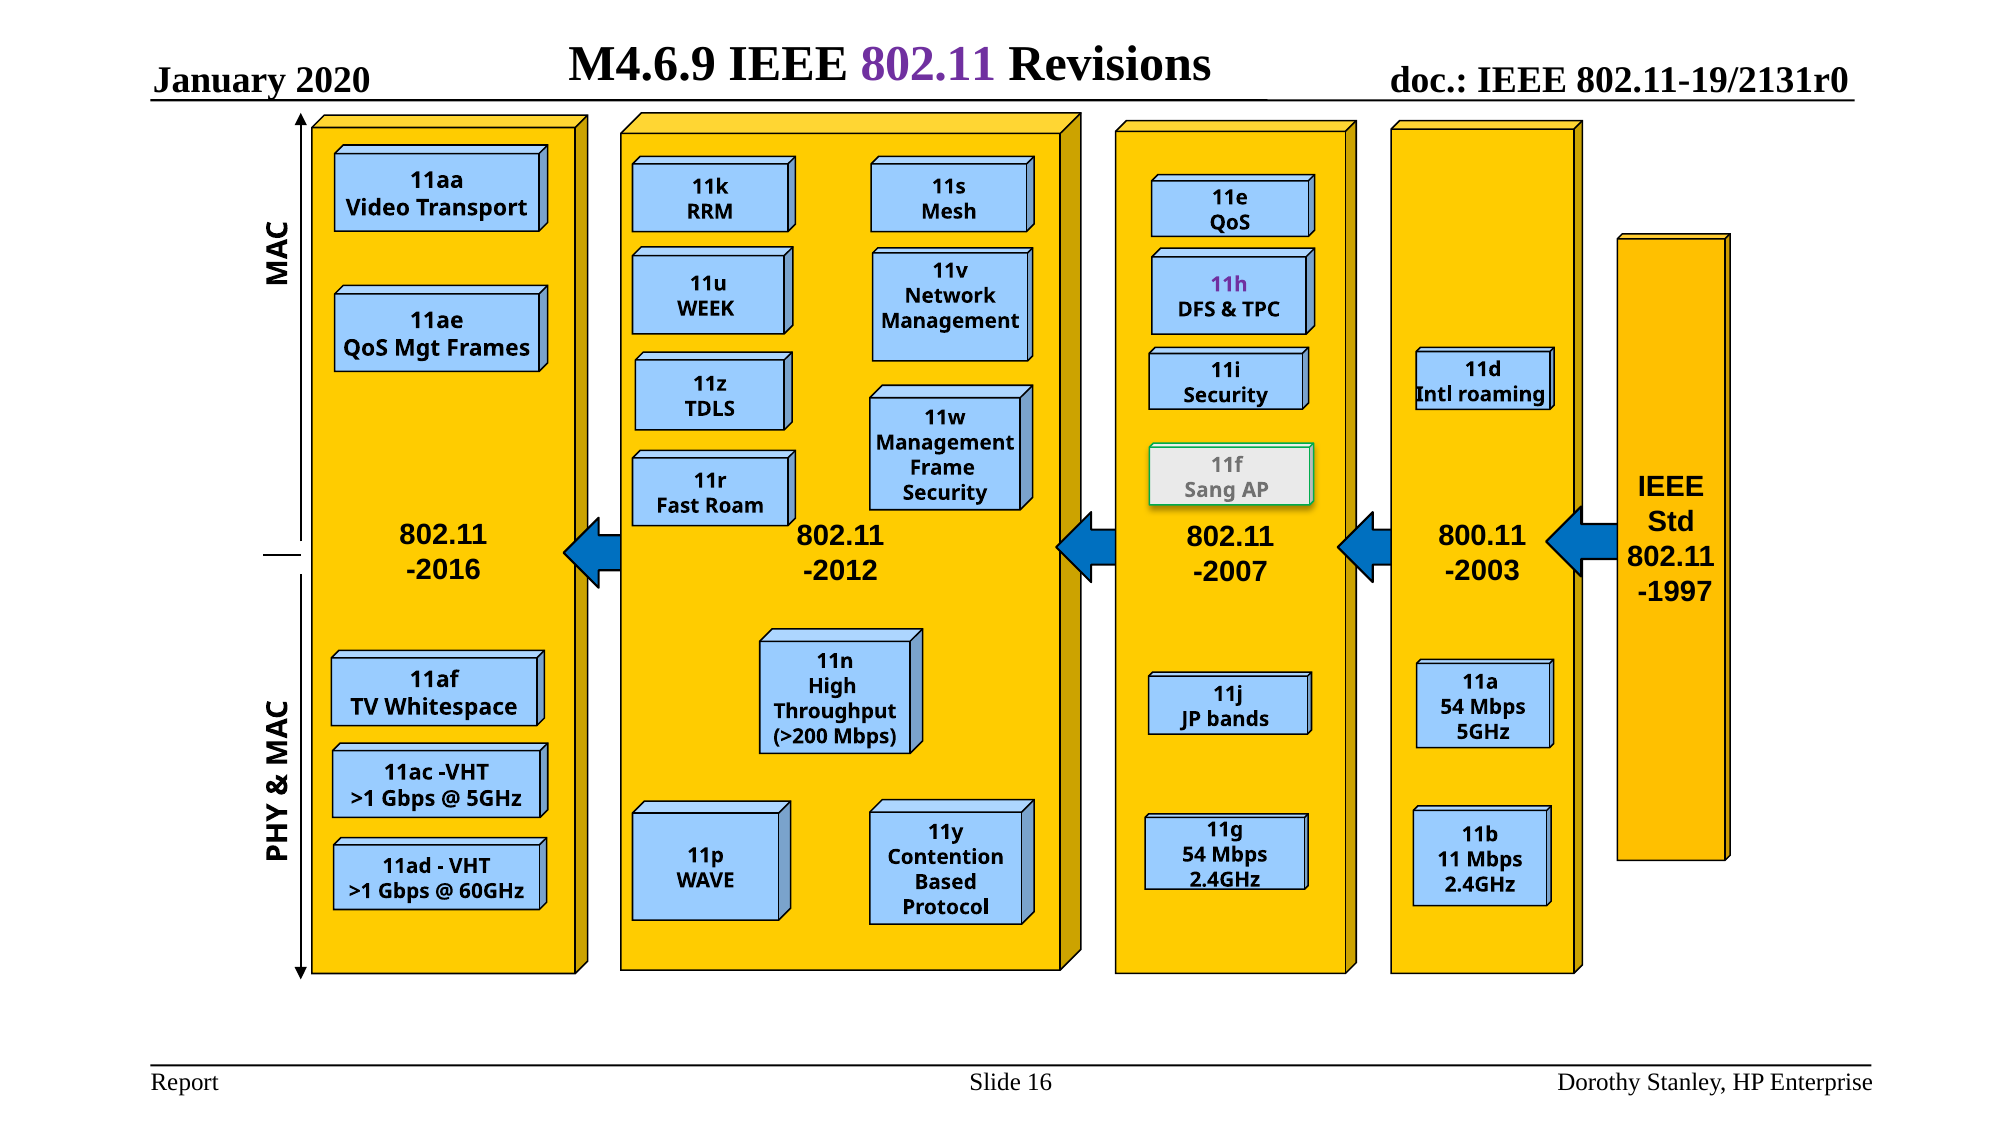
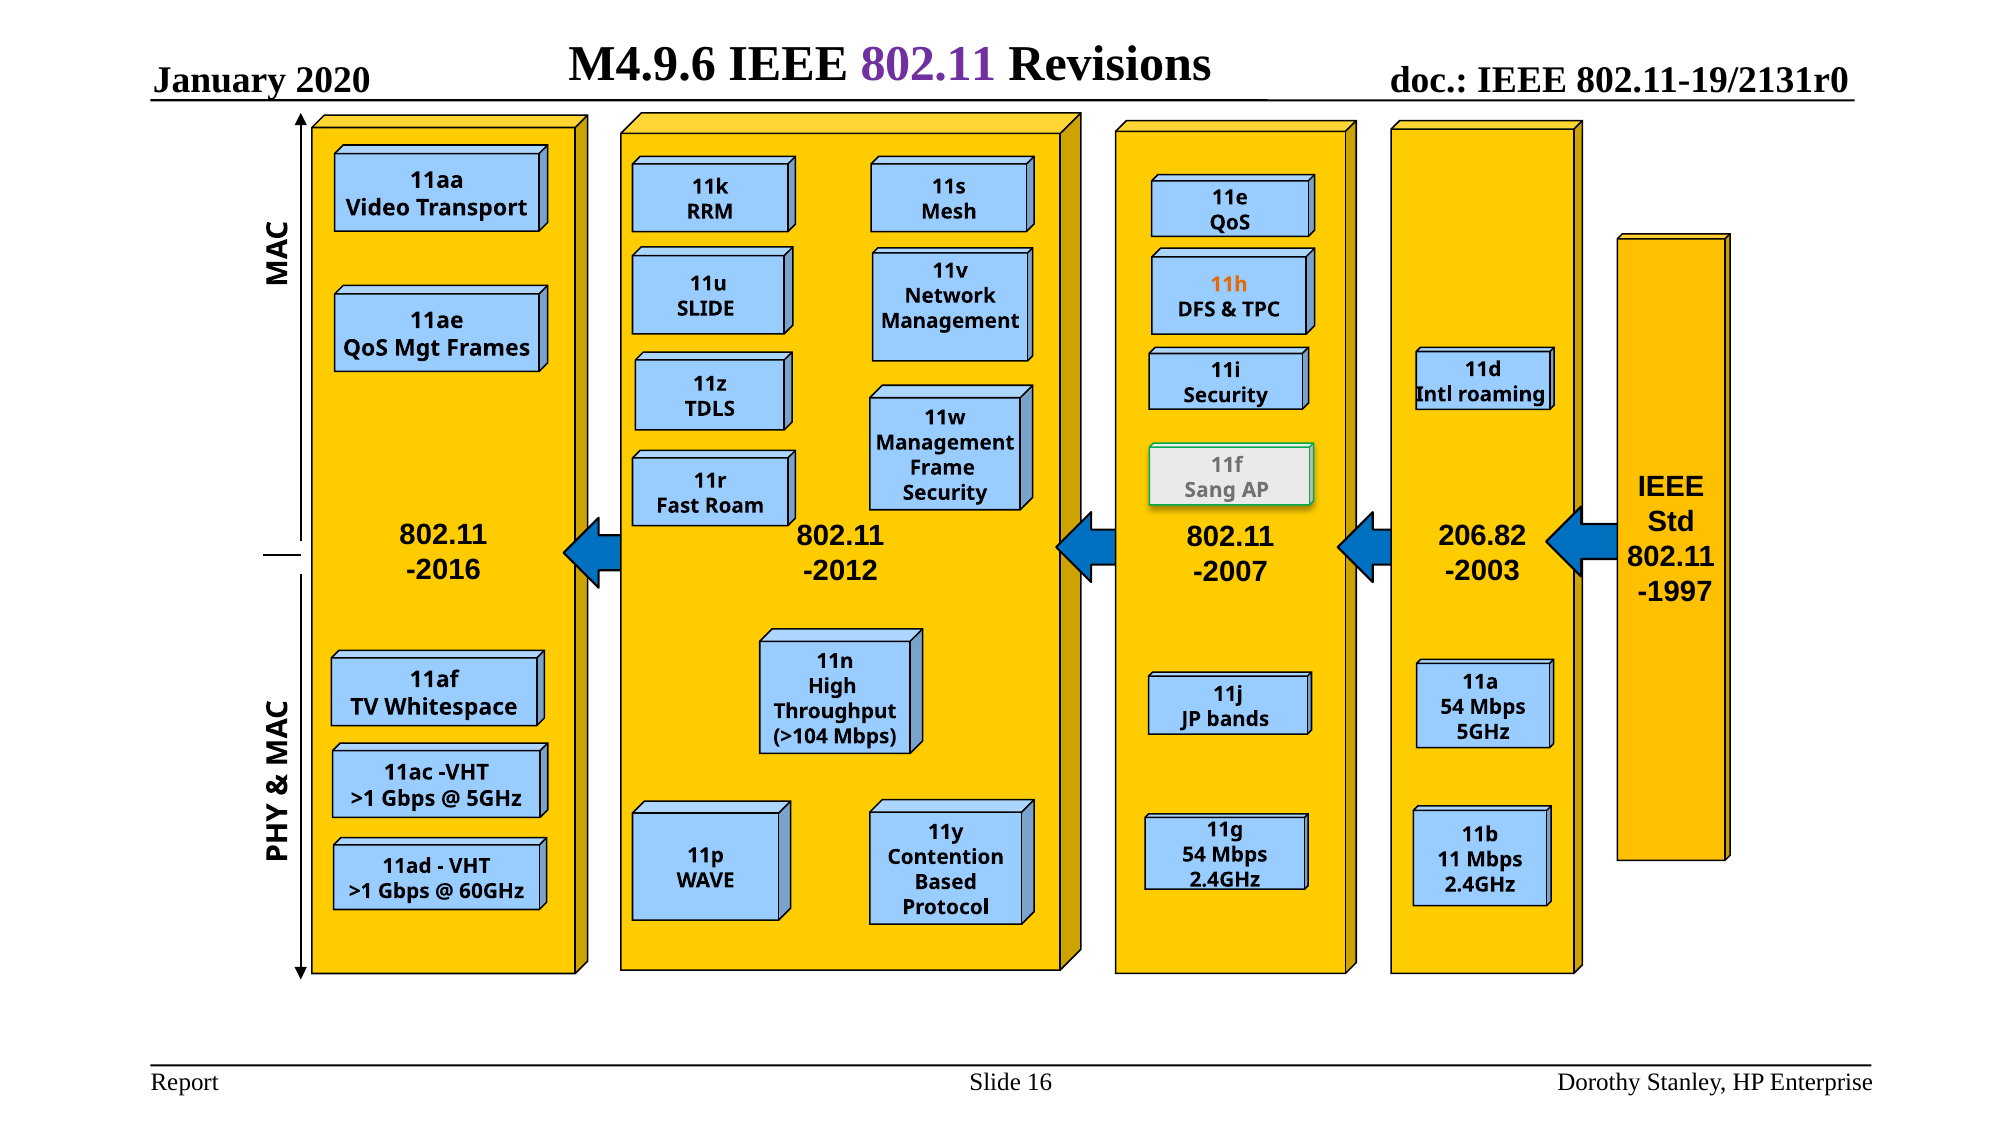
M4.6.9: M4.6.9 -> M4.9.6
11h colour: purple -> orange
WEEK at (706, 309): WEEK -> SLIDE
800.11: 800.11 -> 206.82
>200: >200 -> >104
